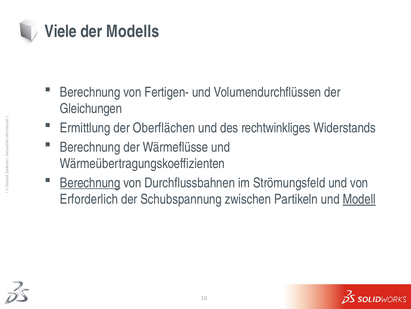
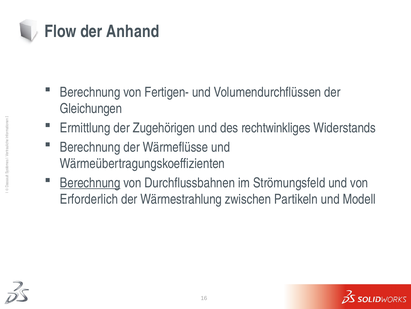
Viele: Viele -> Flow
Modells: Modells -> Anhand
Oberflächen: Oberflächen -> Zugehörigen
Schubspannung: Schubspannung -> Wärmestrahlung
Modell underline: present -> none
